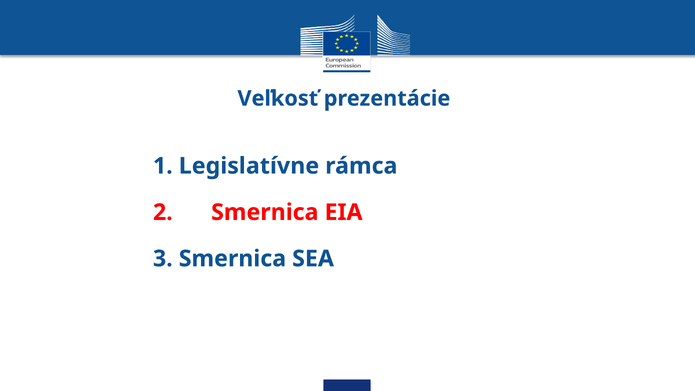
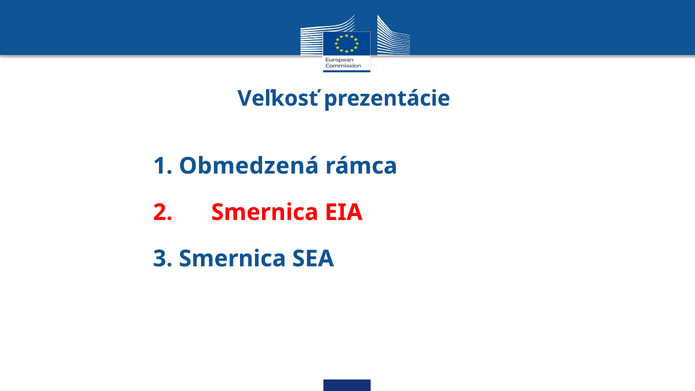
Legislatívne: Legislatívne -> Obmedzená
